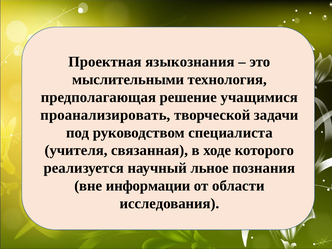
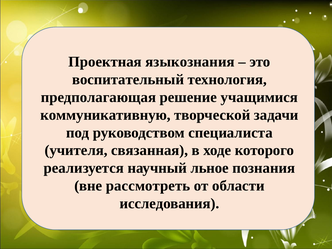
мыслительными: мыслительными -> воспитательный
проанализировать: проанализировать -> коммуникативную
информации: информации -> рассмотреть
